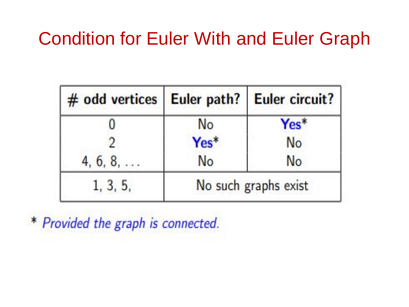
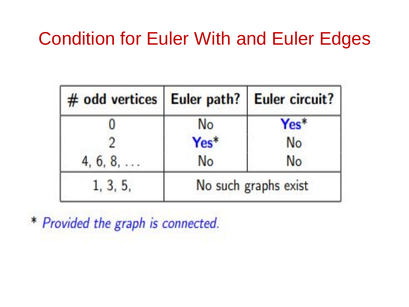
Graph: Graph -> Edges
